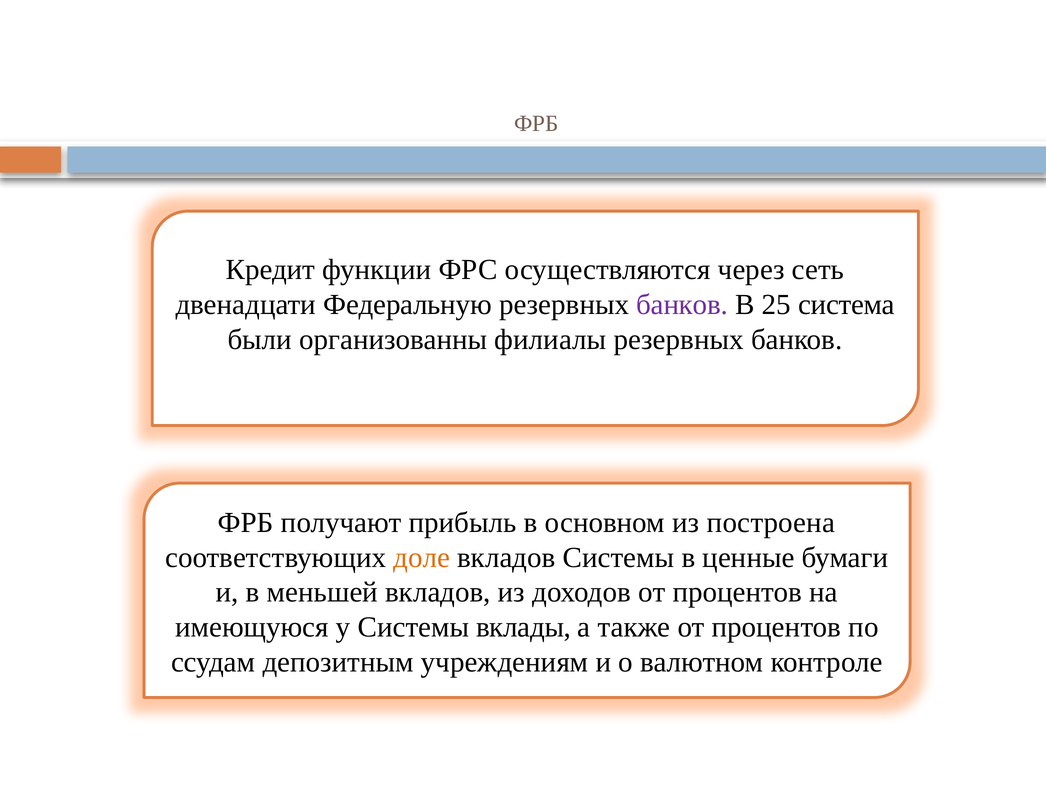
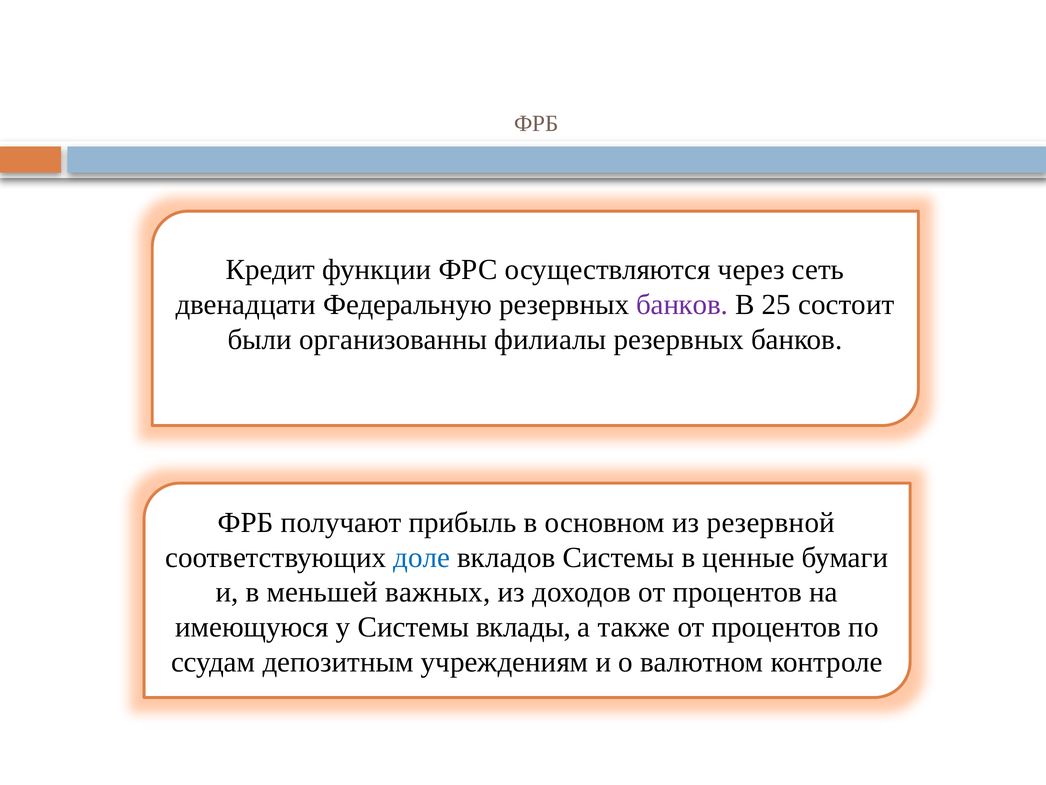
система: система -> состоит
построена: построена -> резервной
доле colour: orange -> blue
меньшей вкладов: вкладов -> важных
